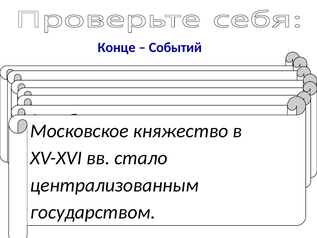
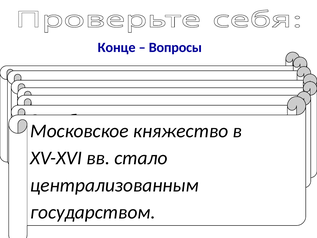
Событий: Событий -> Вопросы
